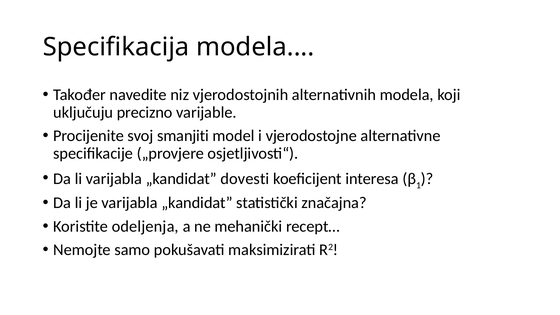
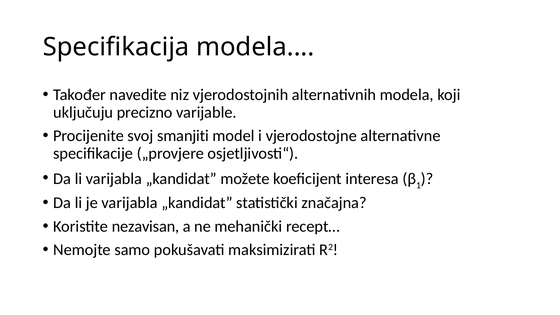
dovesti: dovesti -> možete
odeljenja: odeljenja -> nezavisan
